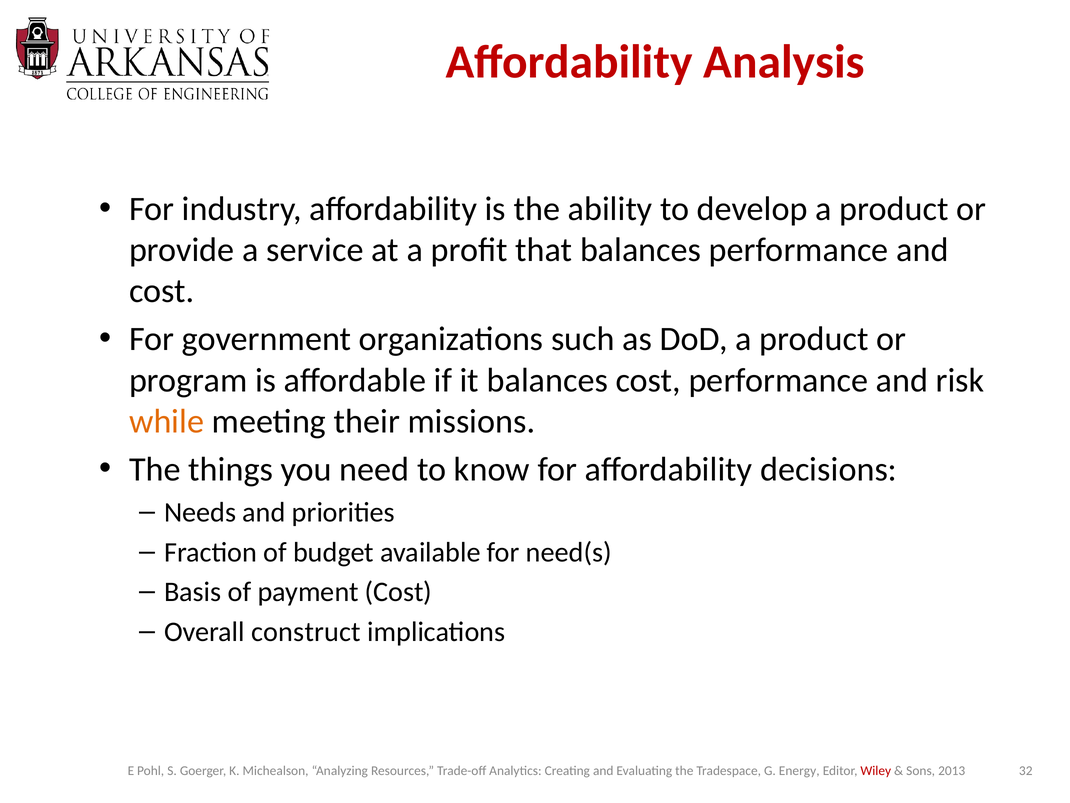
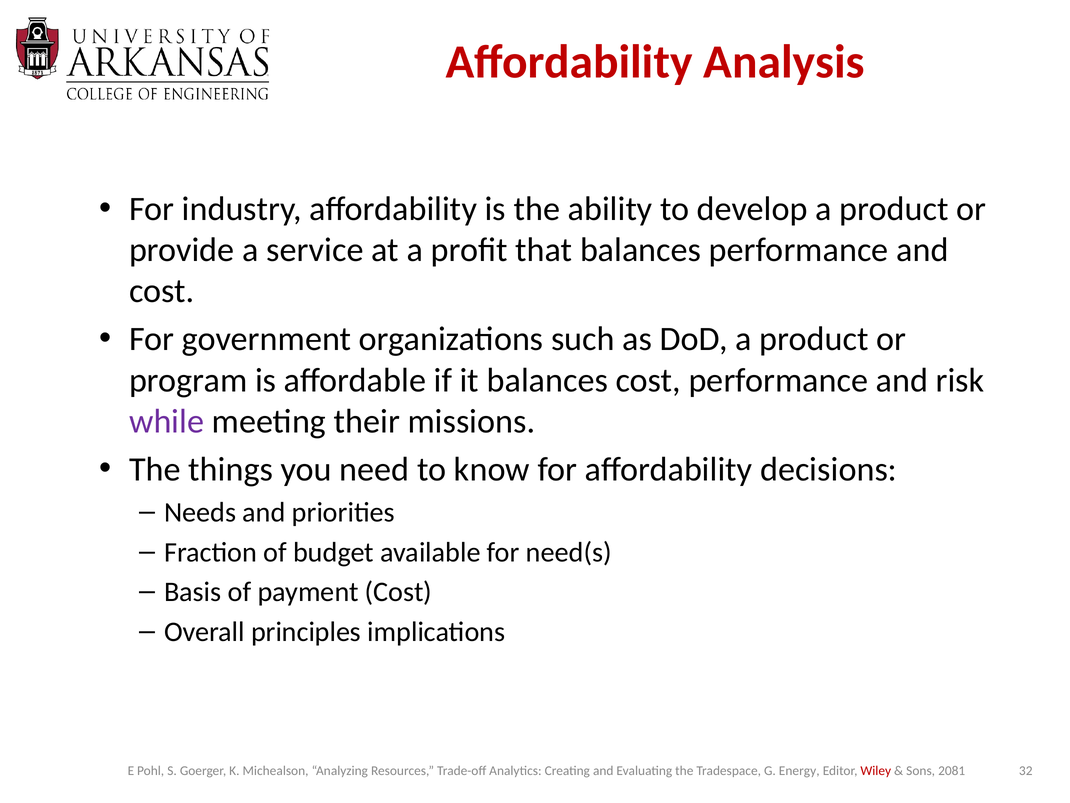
while colour: orange -> purple
construct: construct -> principles
2013: 2013 -> 2081
